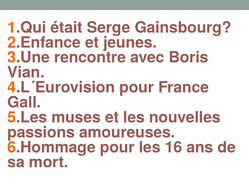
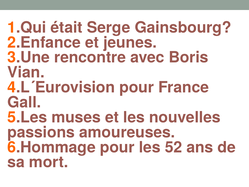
16: 16 -> 52
